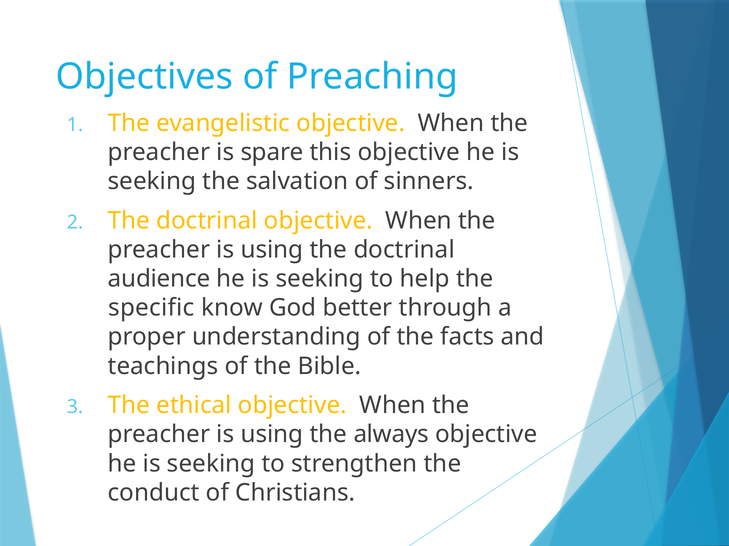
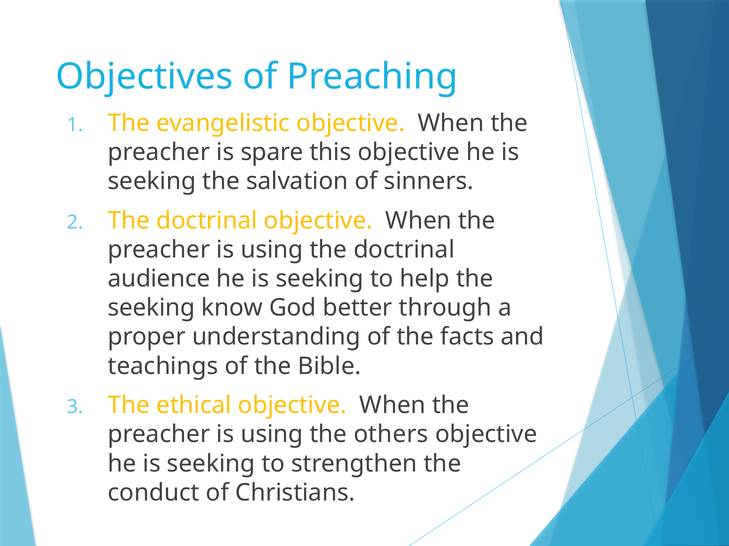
specific at (151, 308): specific -> seeking
always: always -> others
